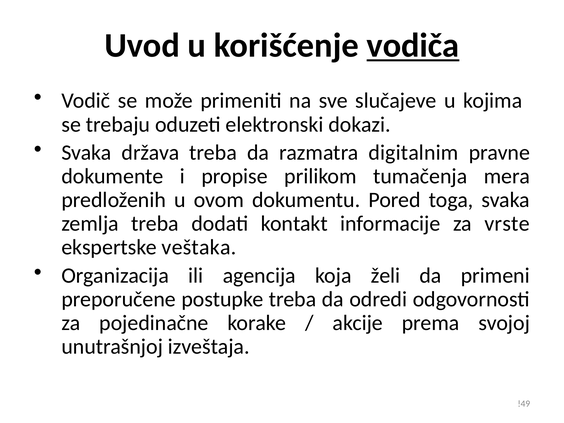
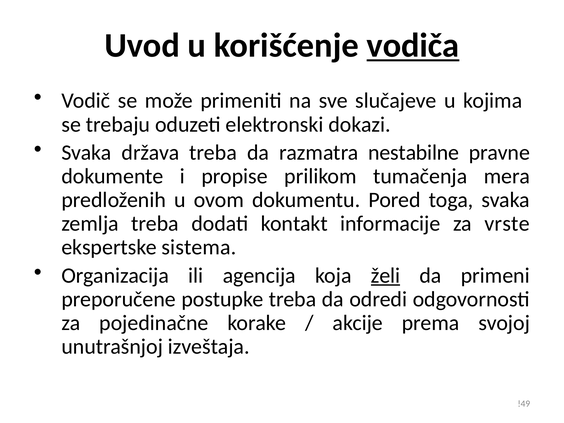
digitalnim: digitalnim -> nestabilne
veštaka: veštaka -> sistema
želi underline: none -> present
